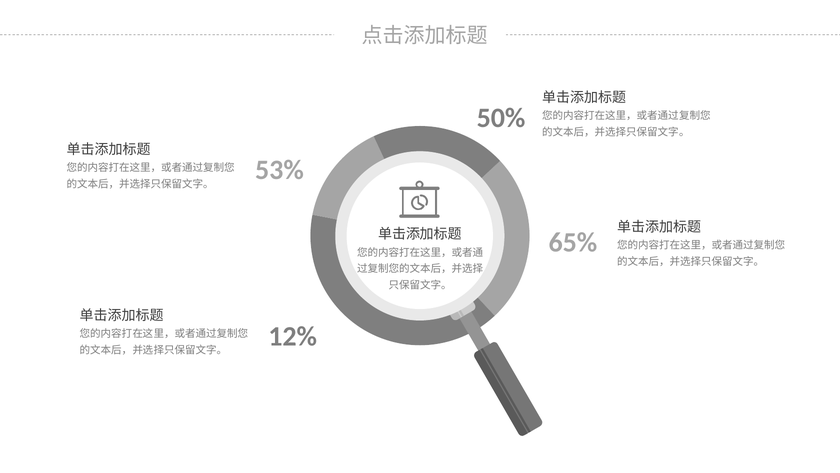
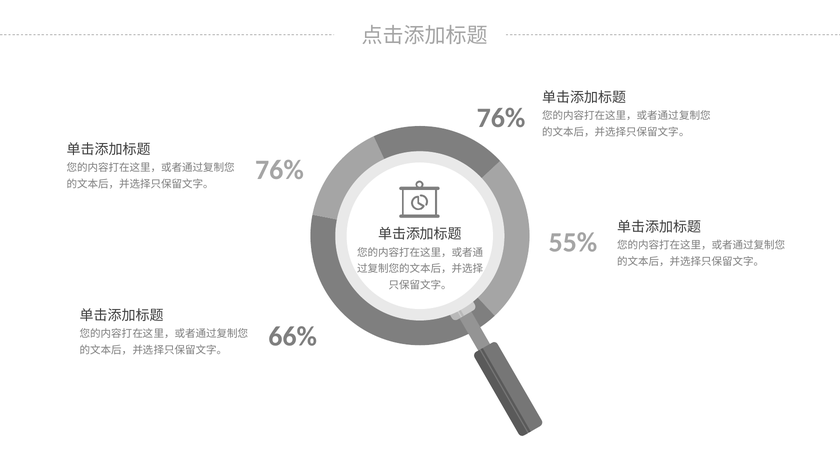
50% at (501, 118): 50% -> 76%
53% at (279, 170): 53% -> 76%
65%: 65% -> 55%
12%: 12% -> 66%
